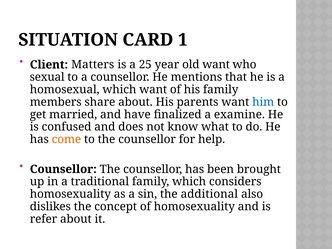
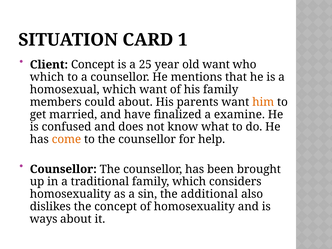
Client Matters: Matters -> Concept
sexual at (47, 77): sexual -> which
share: share -> could
him colour: blue -> orange
refer: refer -> ways
